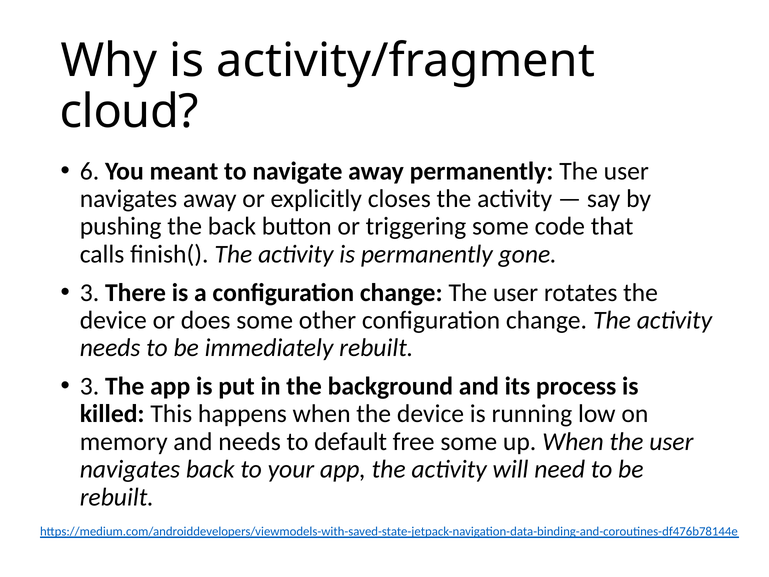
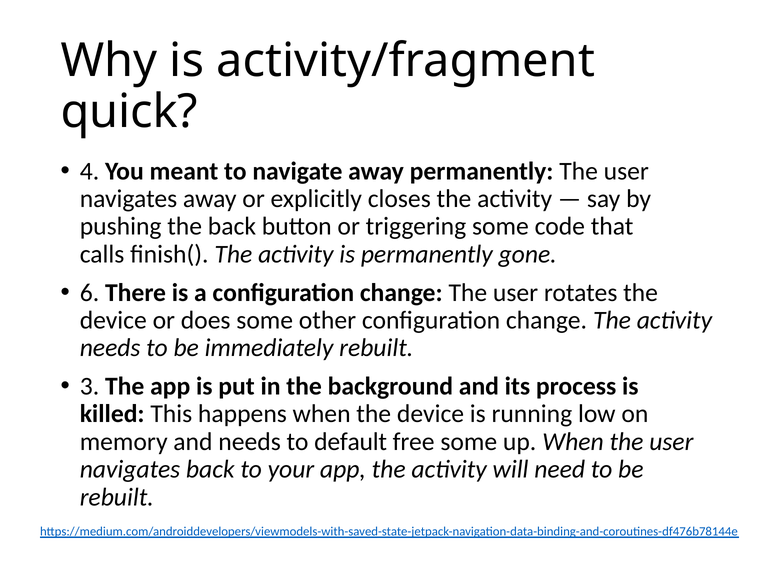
cloud: cloud -> quick
6: 6 -> 4
3 at (89, 292): 3 -> 6
